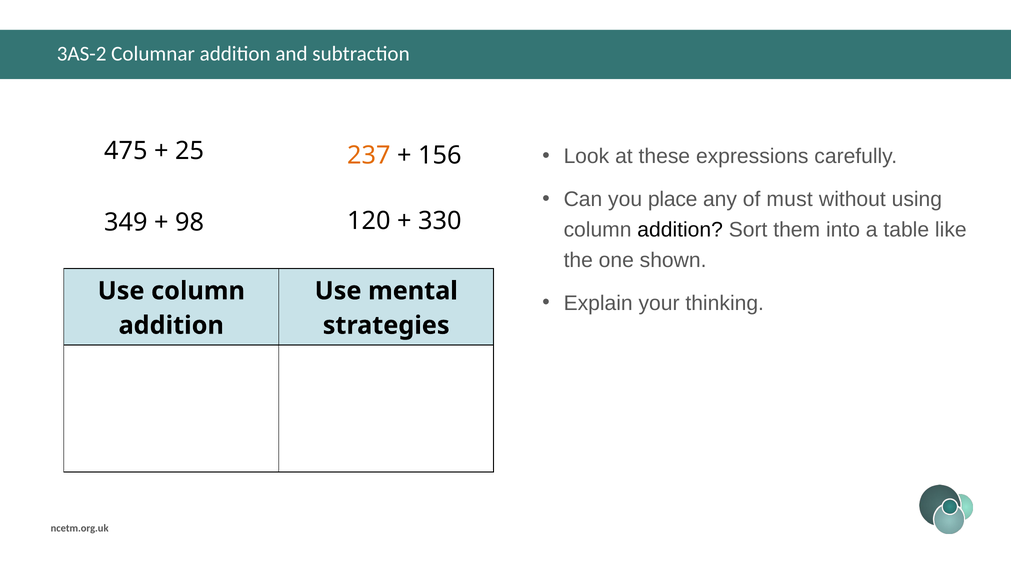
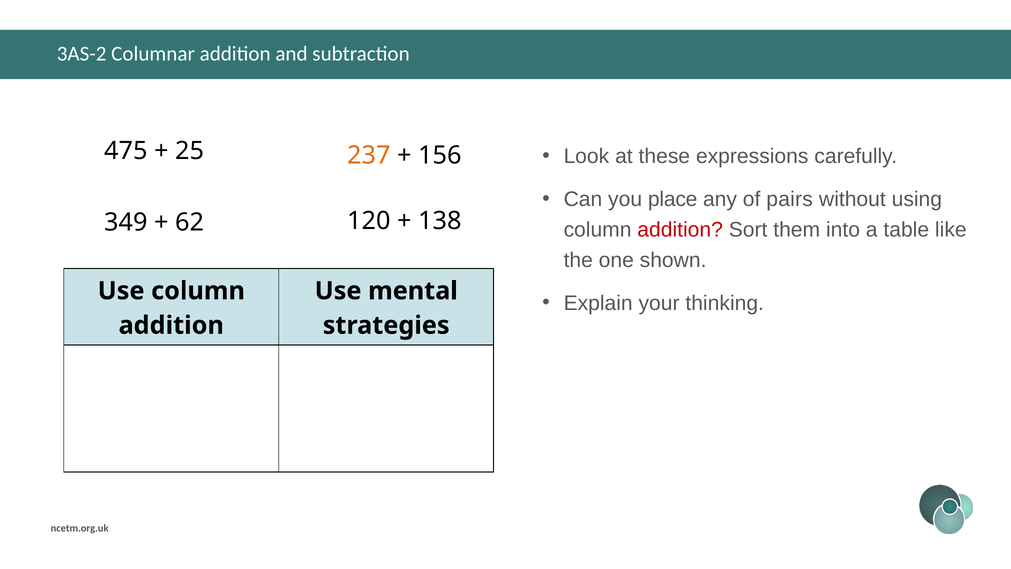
must: must -> pairs
330: 330 -> 138
98: 98 -> 62
addition at (680, 230) colour: black -> red
